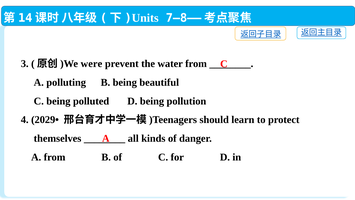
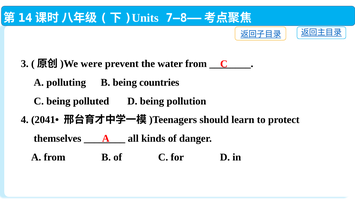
beautiful: beautiful -> countries
2029•: 2029• -> 2041•
